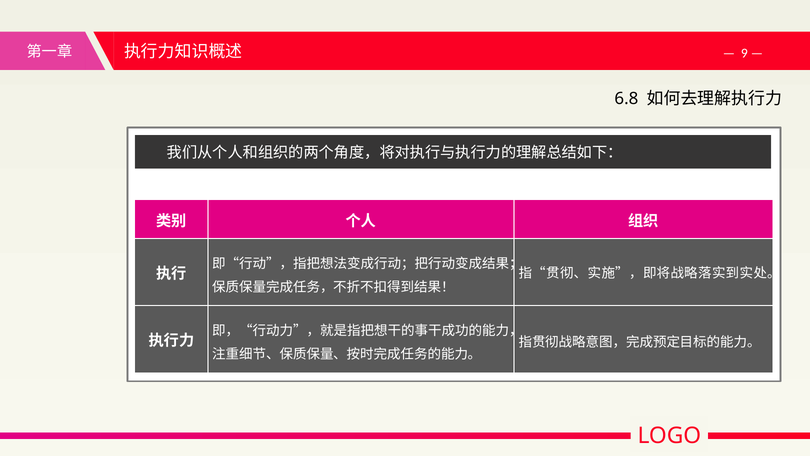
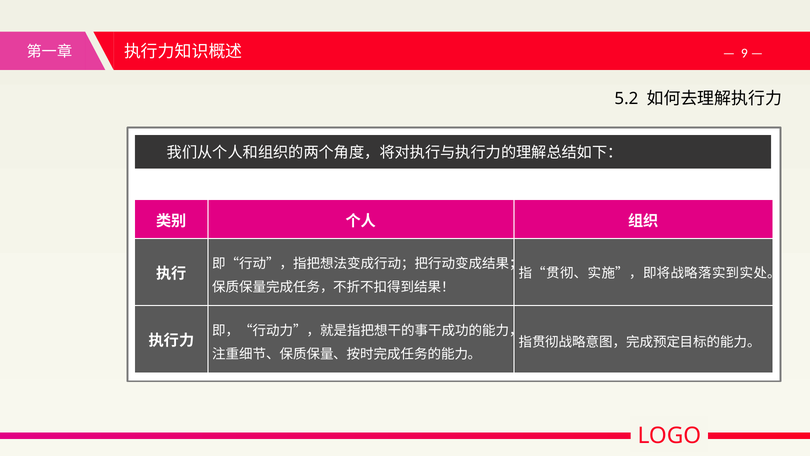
6.8: 6.8 -> 5.2
